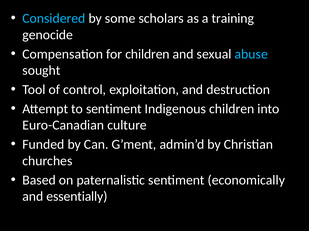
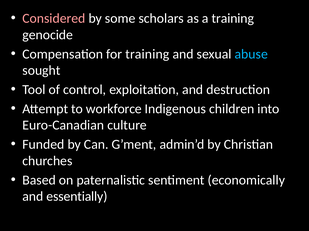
Considered colour: light blue -> pink
for children: children -> training
to sentiment: sentiment -> workforce
